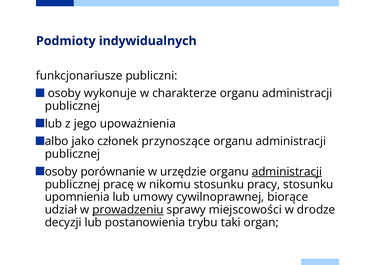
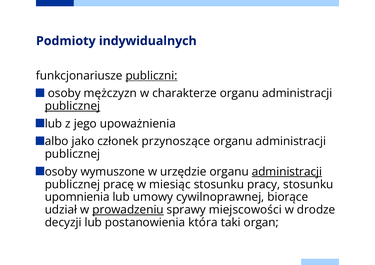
publiczni underline: none -> present
wykonuje: wykonuje -> mężczyzn
publicznej at (73, 106) underline: none -> present
porównanie: porównanie -> wymuszone
nikomu: nikomu -> miesiąc
trybu: trybu -> która
